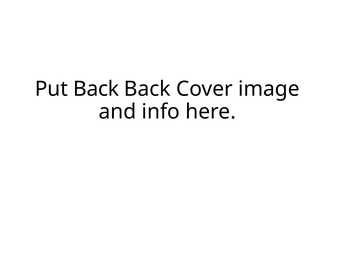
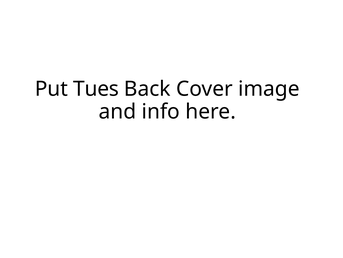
Put Back: Back -> Tues
